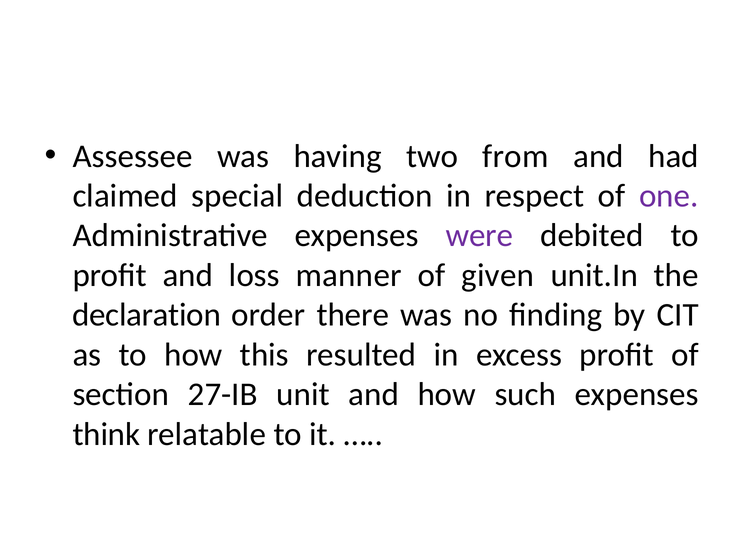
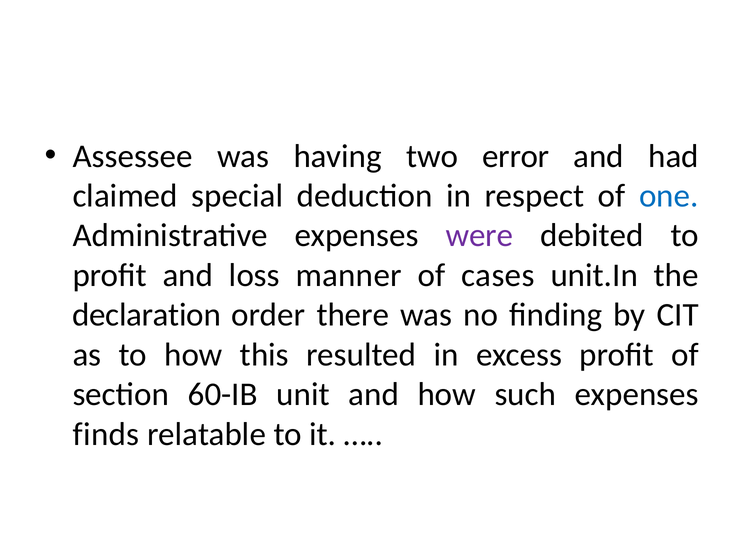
from: from -> error
one colour: purple -> blue
given: given -> cases
27-IB: 27-IB -> 60-IB
think: think -> finds
